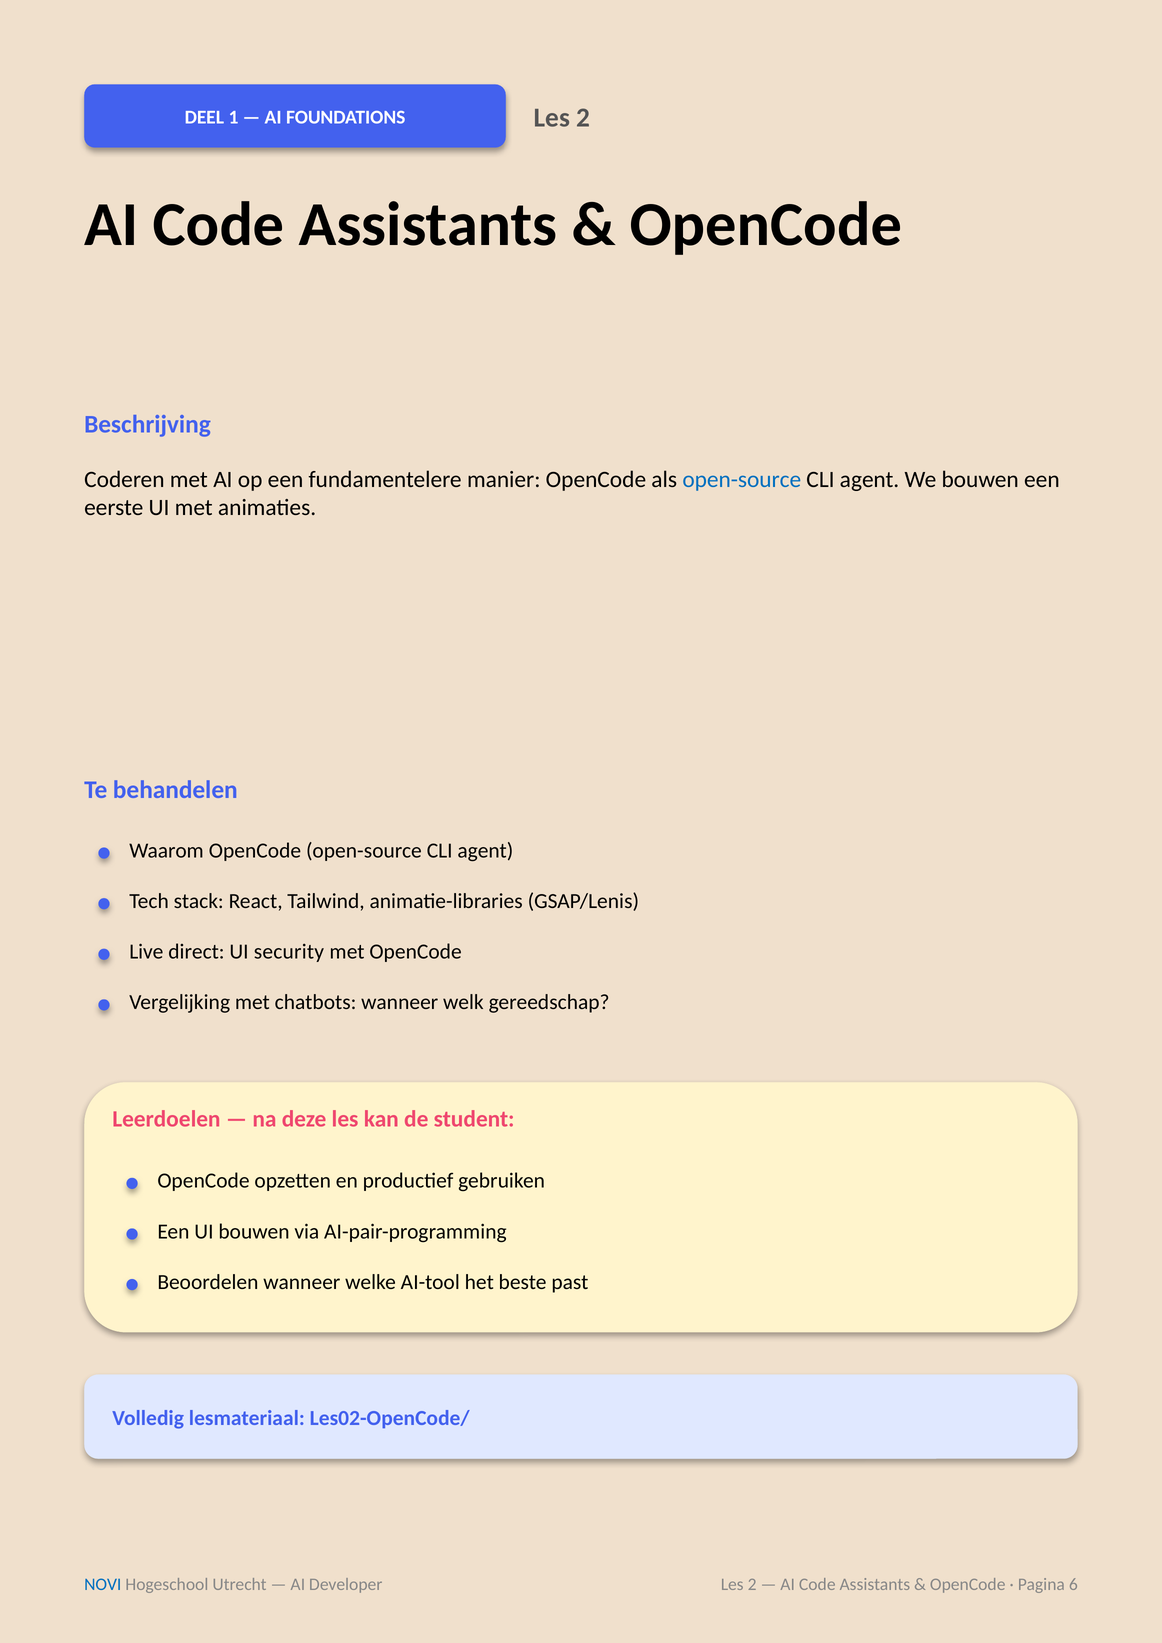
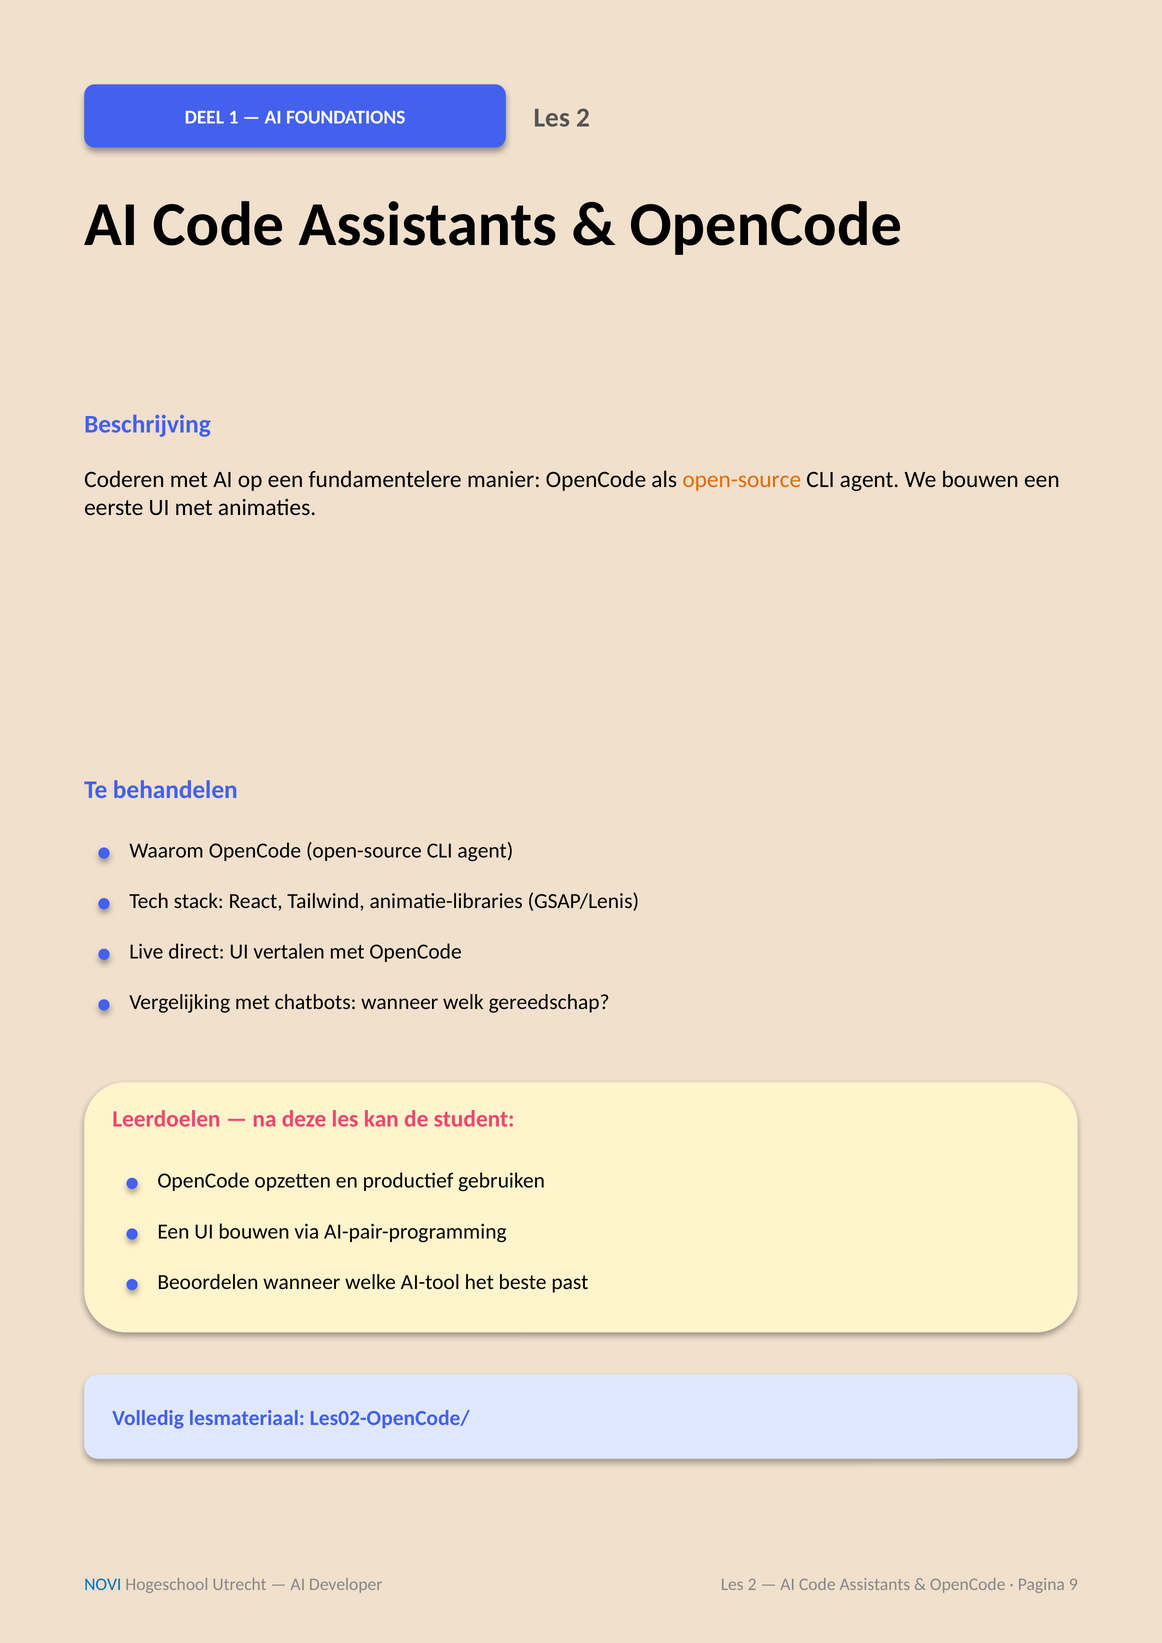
open-source at (742, 479) colour: blue -> orange
security: security -> vertalen
6: 6 -> 9
